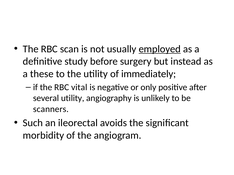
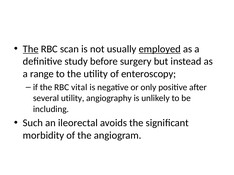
The at (31, 49) underline: none -> present
these: these -> range
immediately: immediately -> enteroscopy
scanners: scanners -> including
